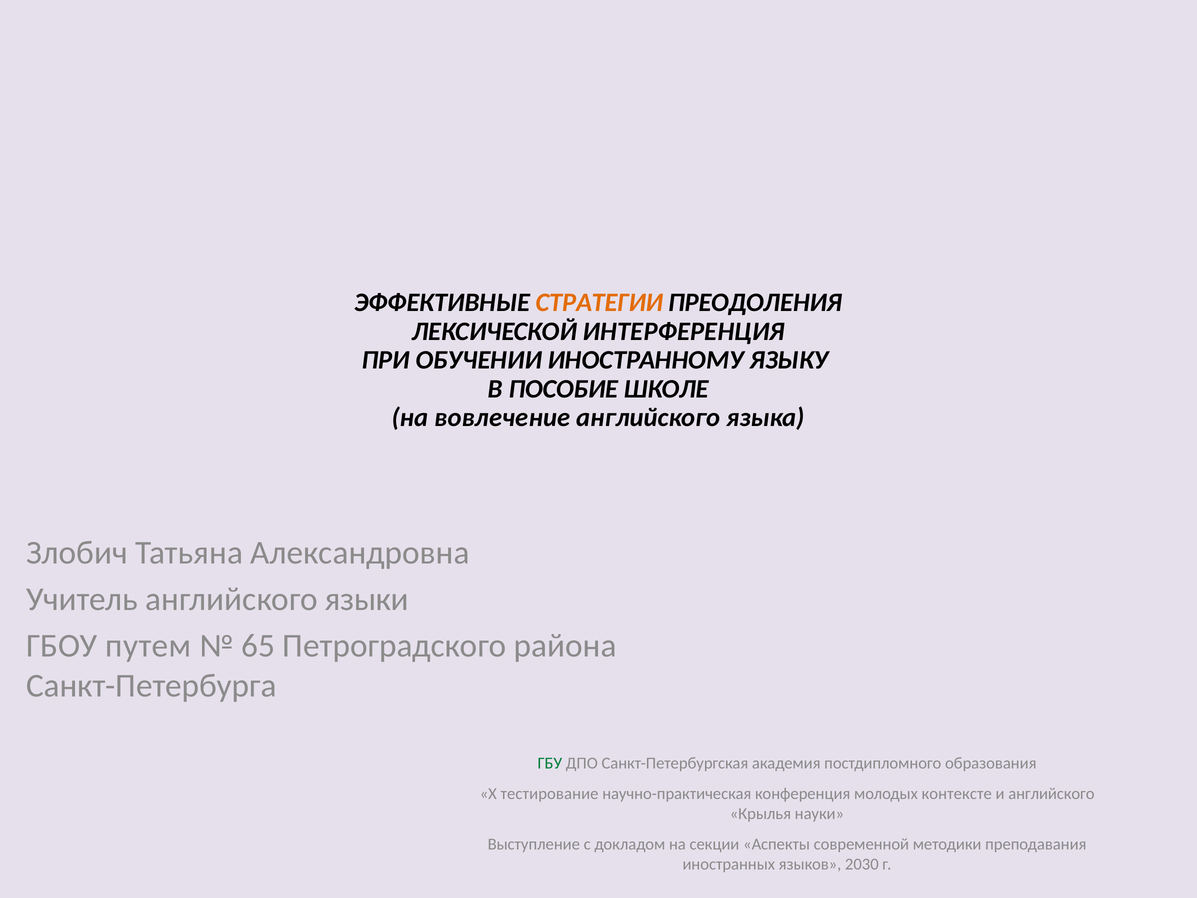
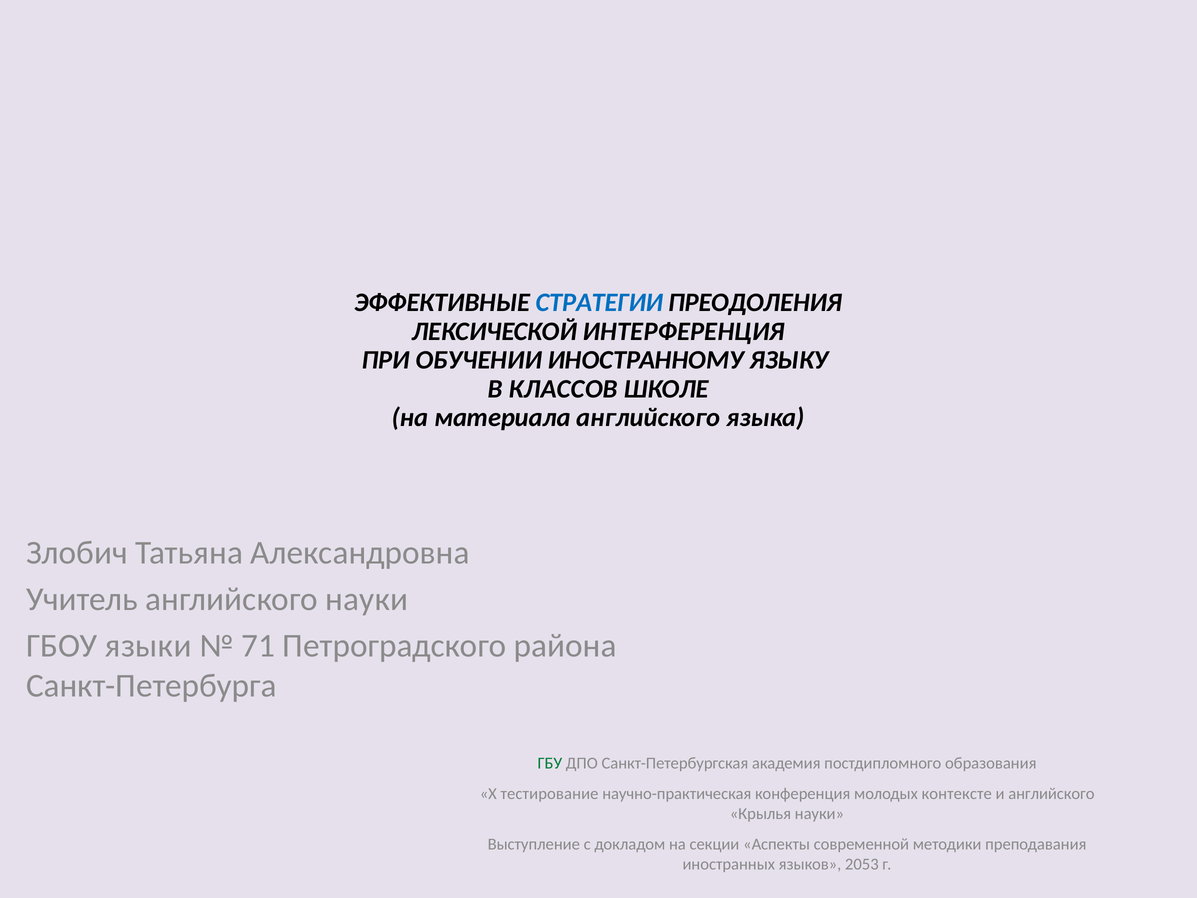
СТРАТЕГИИ colour: orange -> blue
ПОСОБИЕ: ПОСОБИЕ -> КЛАССОВ
вовлечение: вовлечение -> материала
английского языки: языки -> науки
путем: путем -> языки
65: 65 -> 71
2030: 2030 -> 2053
